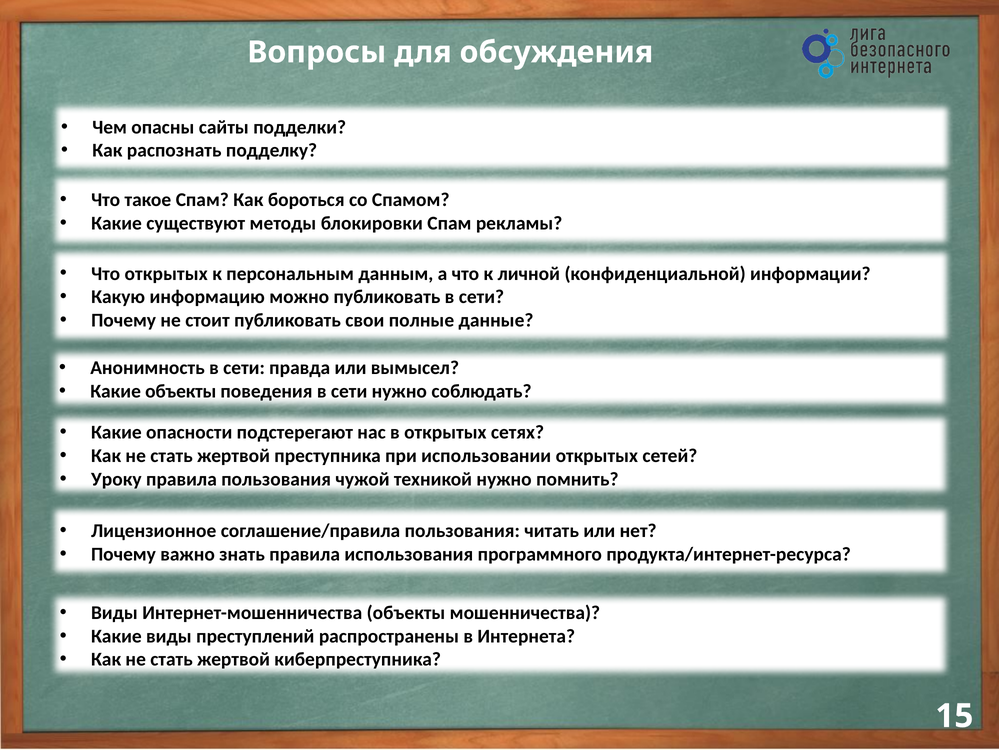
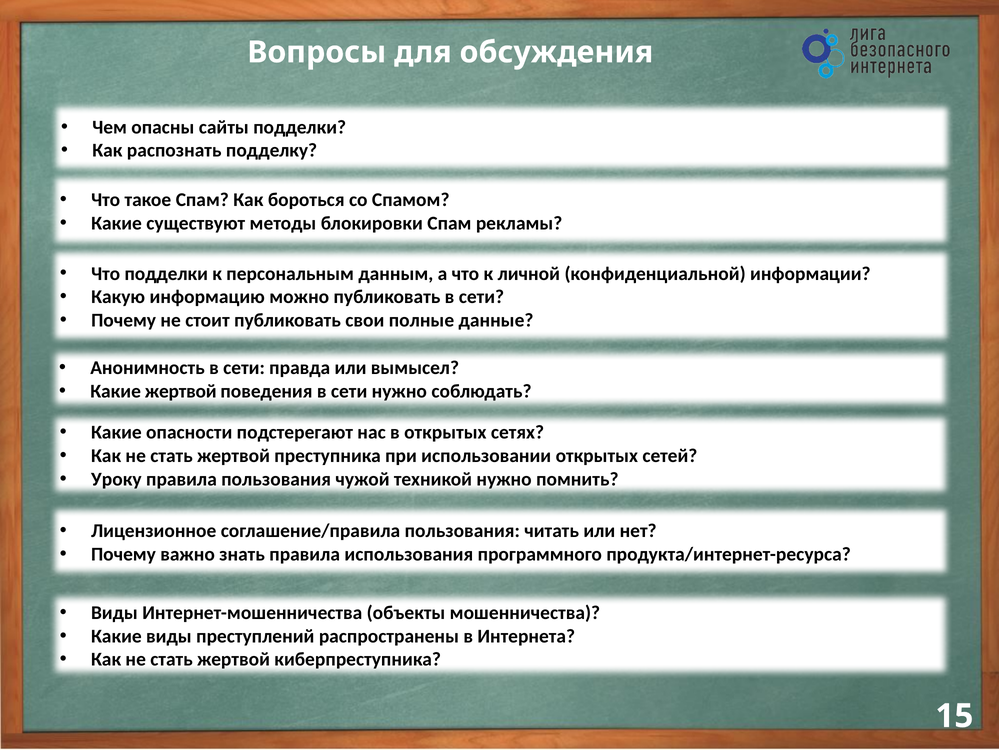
Что открытых: открытых -> подделки
Какие объекты: объекты -> жертвой
